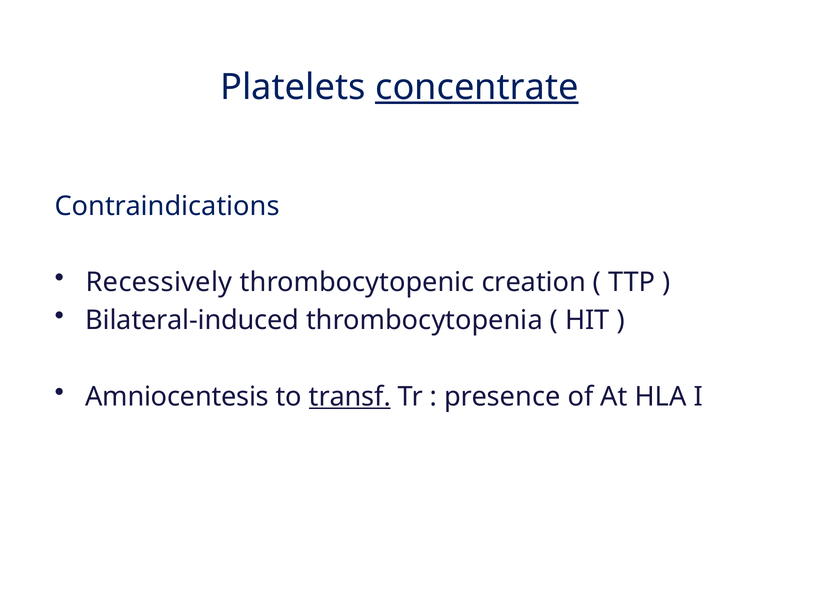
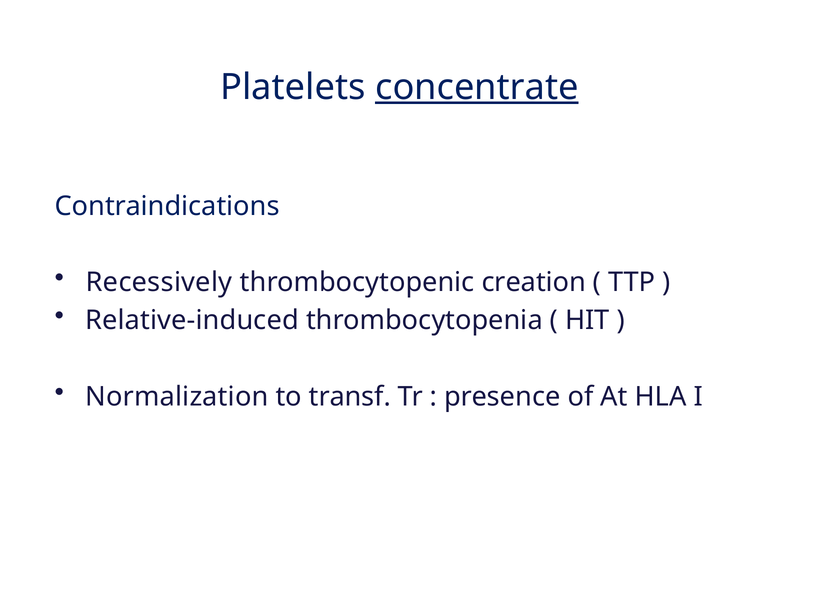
Bilateral-induced: Bilateral-induced -> Relative-induced
Amniocentesis: Amniocentesis -> Normalization
transf underline: present -> none
